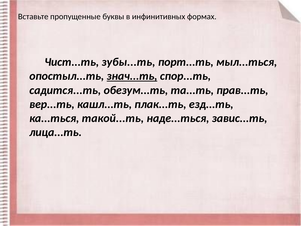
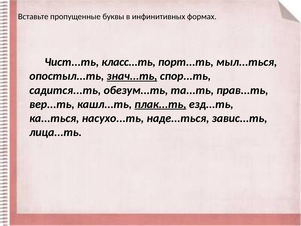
зубы...ть: зубы...ть -> класс...ть
плак...ть underline: none -> present
такой...ть: такой...ть -> насухо...ть
